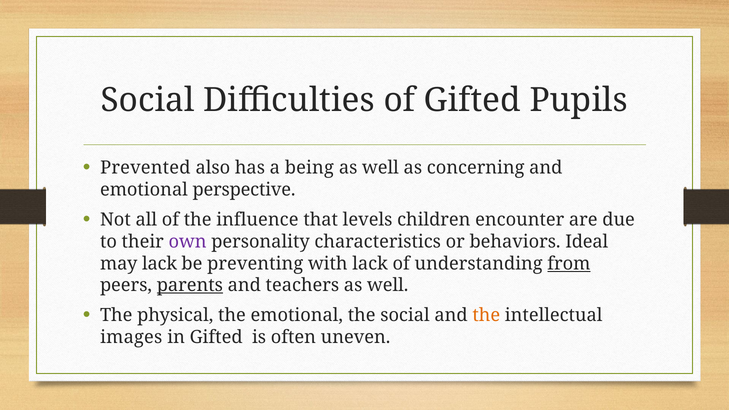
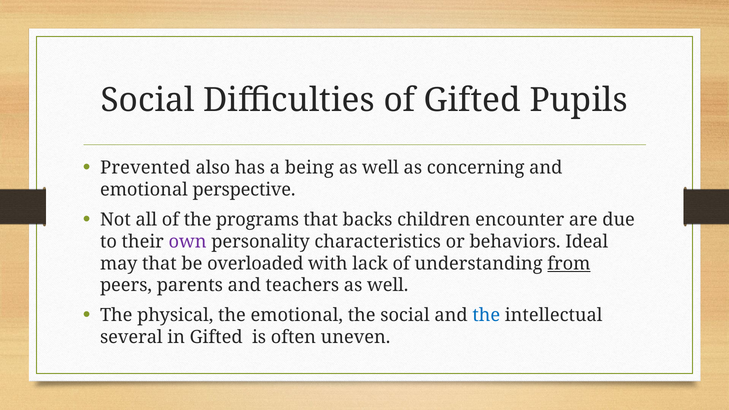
influence: influence -> programs
levels: levels -> backs
may lack: lack -> that
preventing: preventing -> overloaded
parents underline: present -> none
the at (486, 315) colour: orange -> blue
images: images -> several
